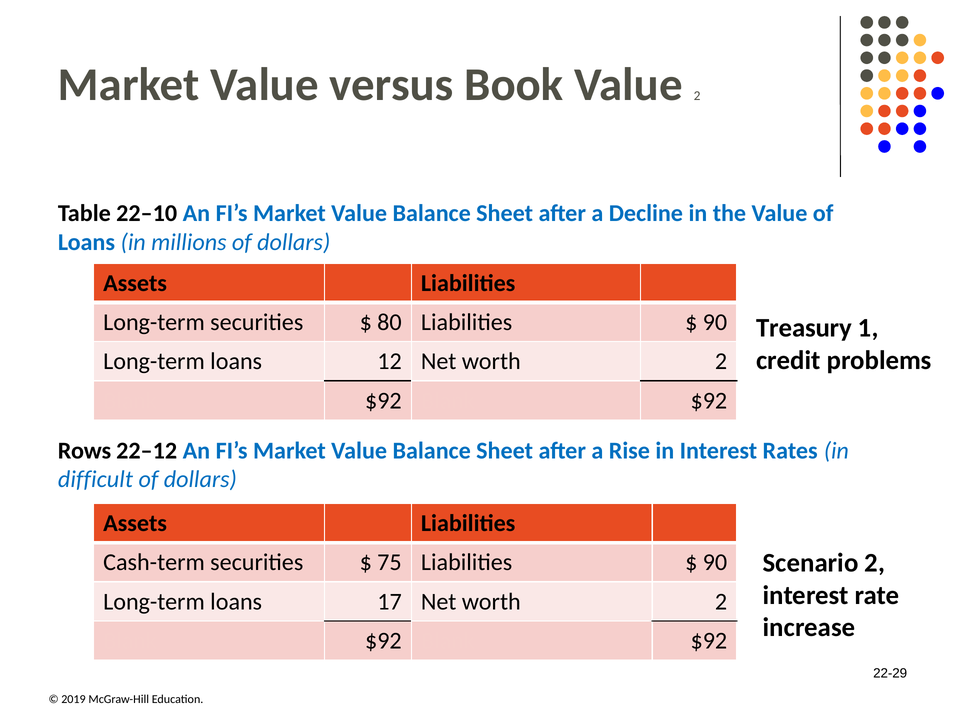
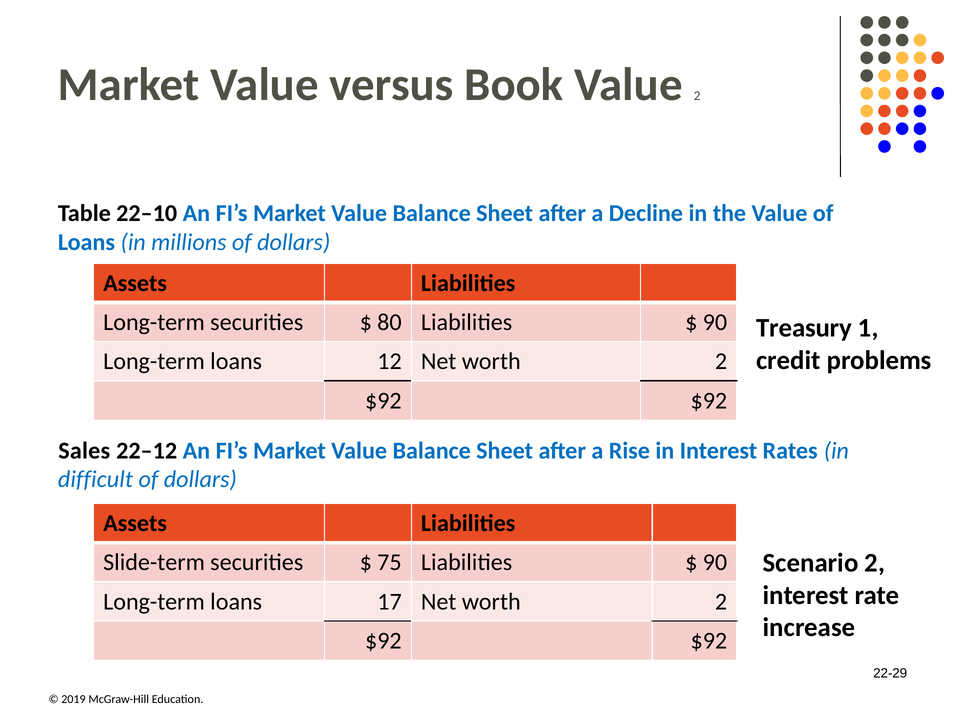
Rows: Rows -> Sales
Cash-term: Cash-term -> Slide-term
